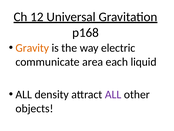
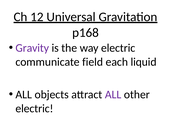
Gravity colour: orange -> purple
area: area -> field
density: density -> objects
objects at (34, 108): objects -> electric
